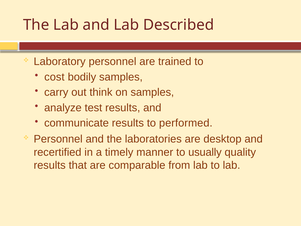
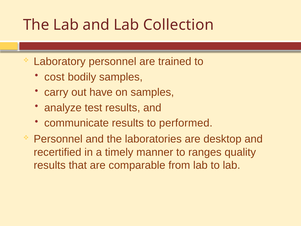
Described: Described -> Collection
think: think -> have
usually: usually -> ranges
